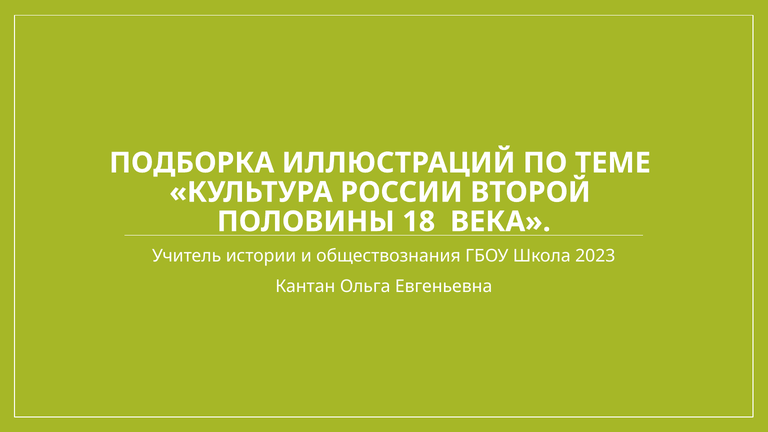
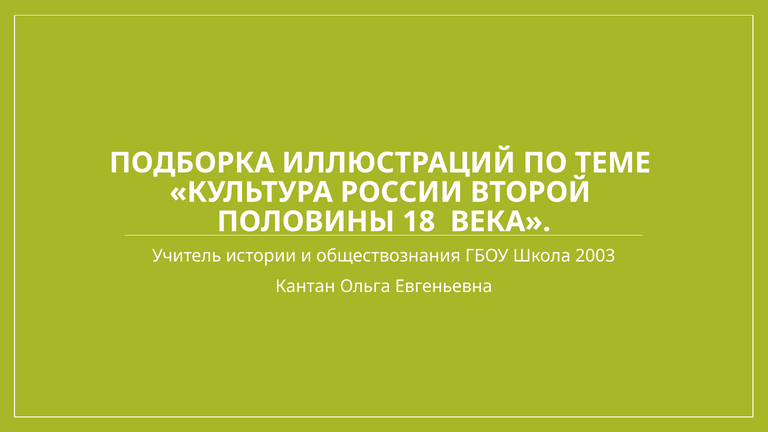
2023: 2023 -> 2003
